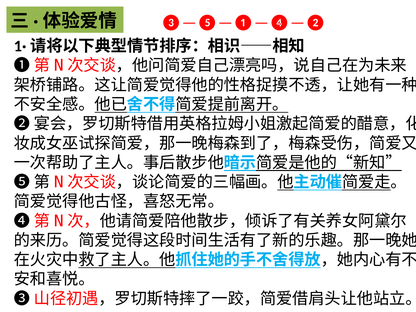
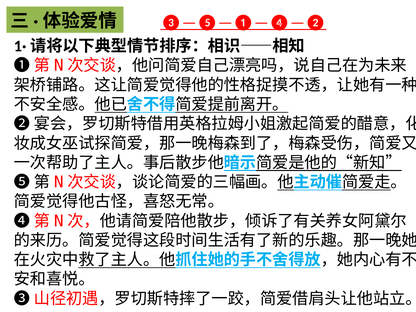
❸—❺—❶—❹—❷ underline: none -> present
